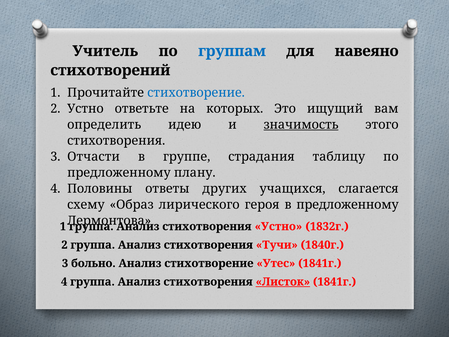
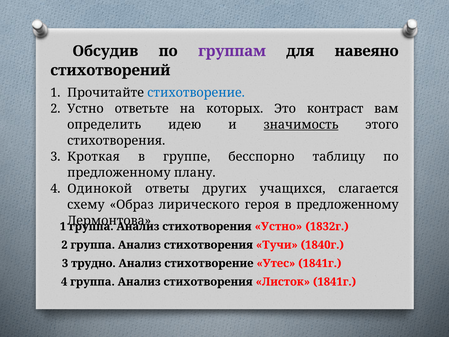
Учитель: Учитель -> Обсудив
группам colour: blue -> purple
ищущий: ищущий -> контраст
Отчасти: Отчасти -> Кроткая
страдания: страдания -> бесспорно
Половины: Половины -> Одинокой
больно: больно -> трудно
Листок underline: present -> none
